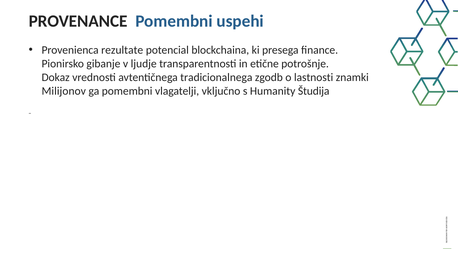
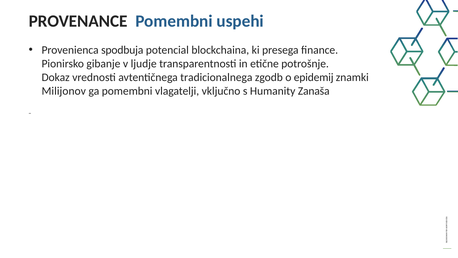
rezultate: rezultate -> spodbuja
lastnosti: lastnosti -> epidemij
Študija: Študija -> Zanaša
